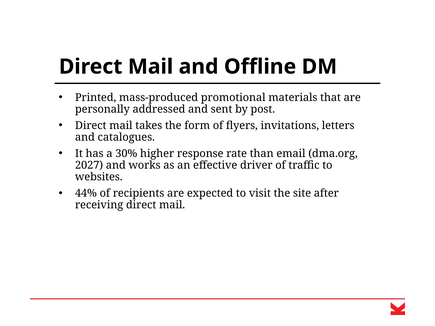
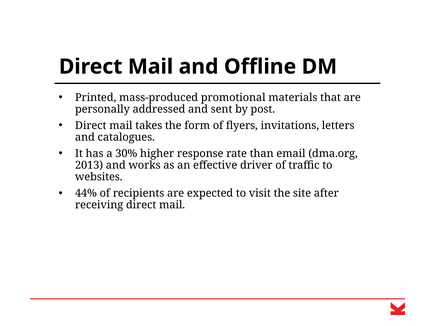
2027: 2027 -> 2013
